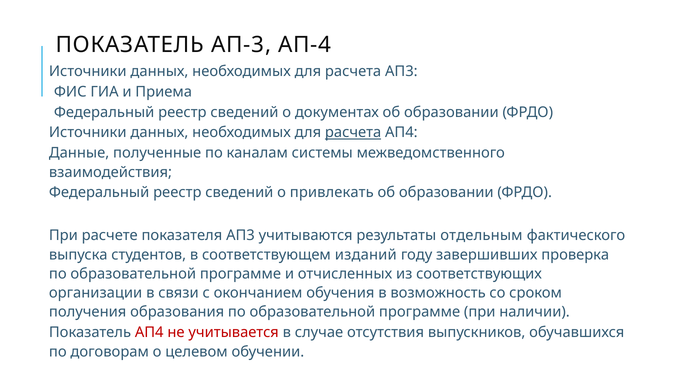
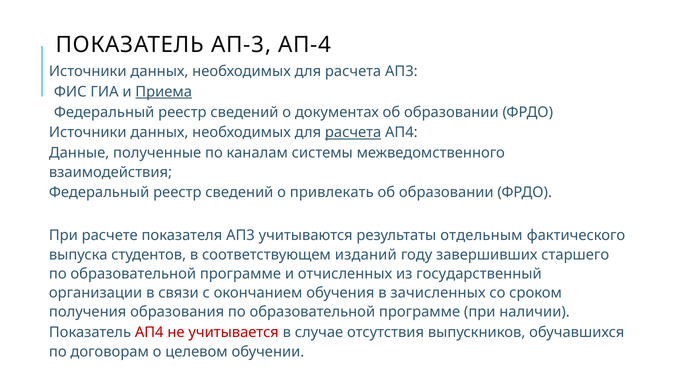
Приема underline: none -> present
проверка: проверка -> старшего
соответствующих: соответствующих -> государственный
возможность: возможность -> зачисленных
